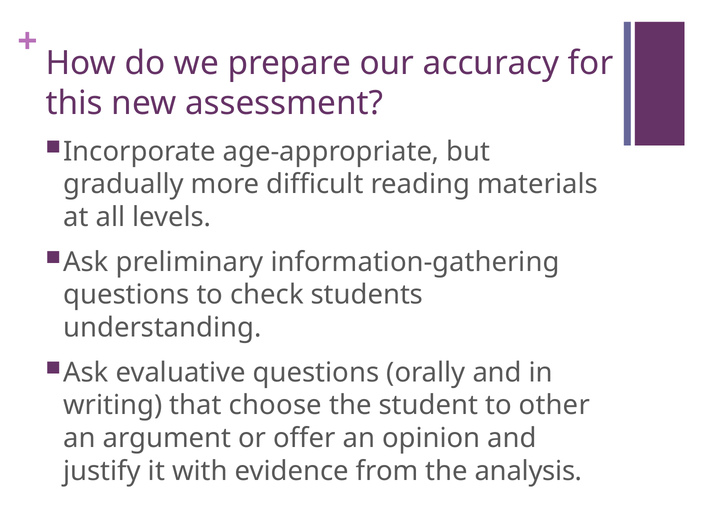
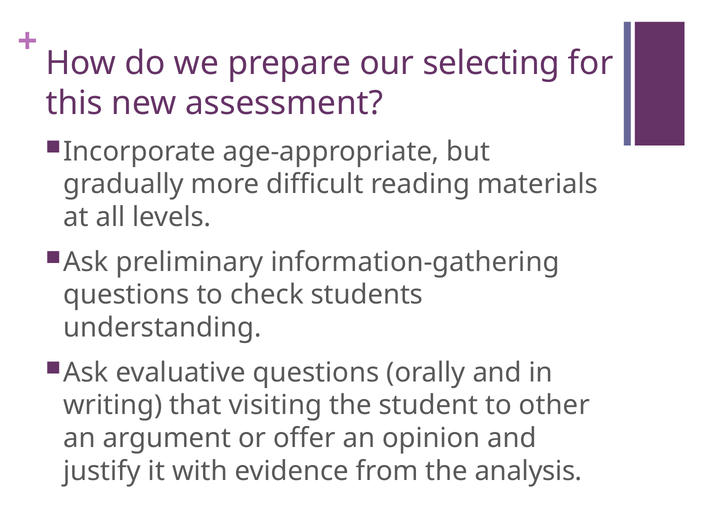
accuracy: accuracy -> selecting
choose: choose -> visiting
